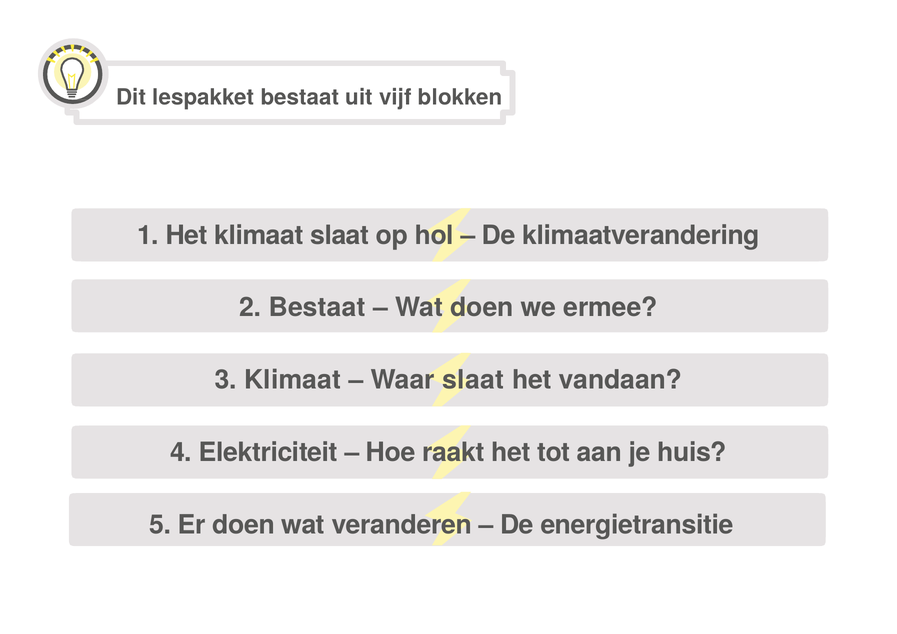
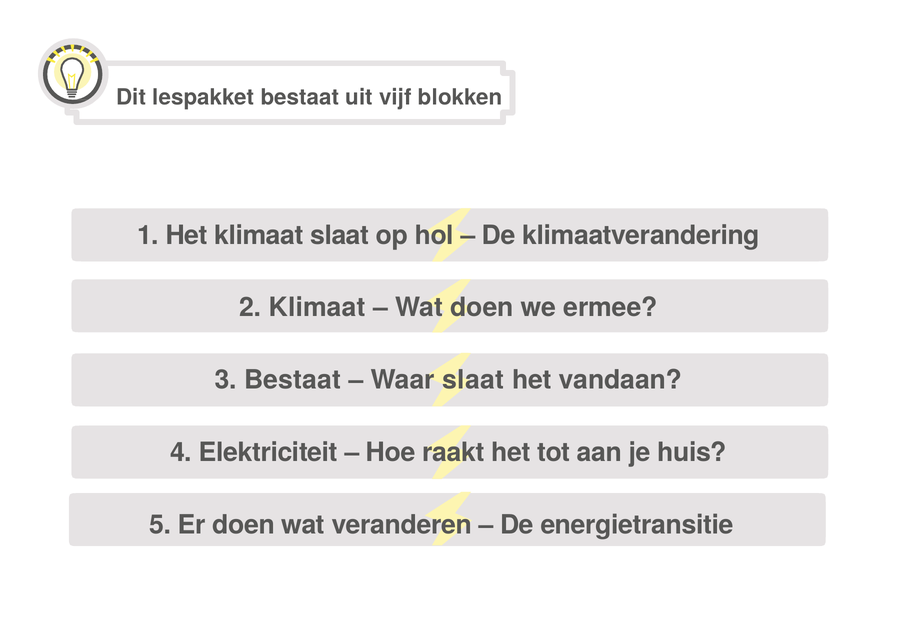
2 Bestaat: Bestaat -> Klimaat
3 Klimaat: Klimaat -> Bestaat
